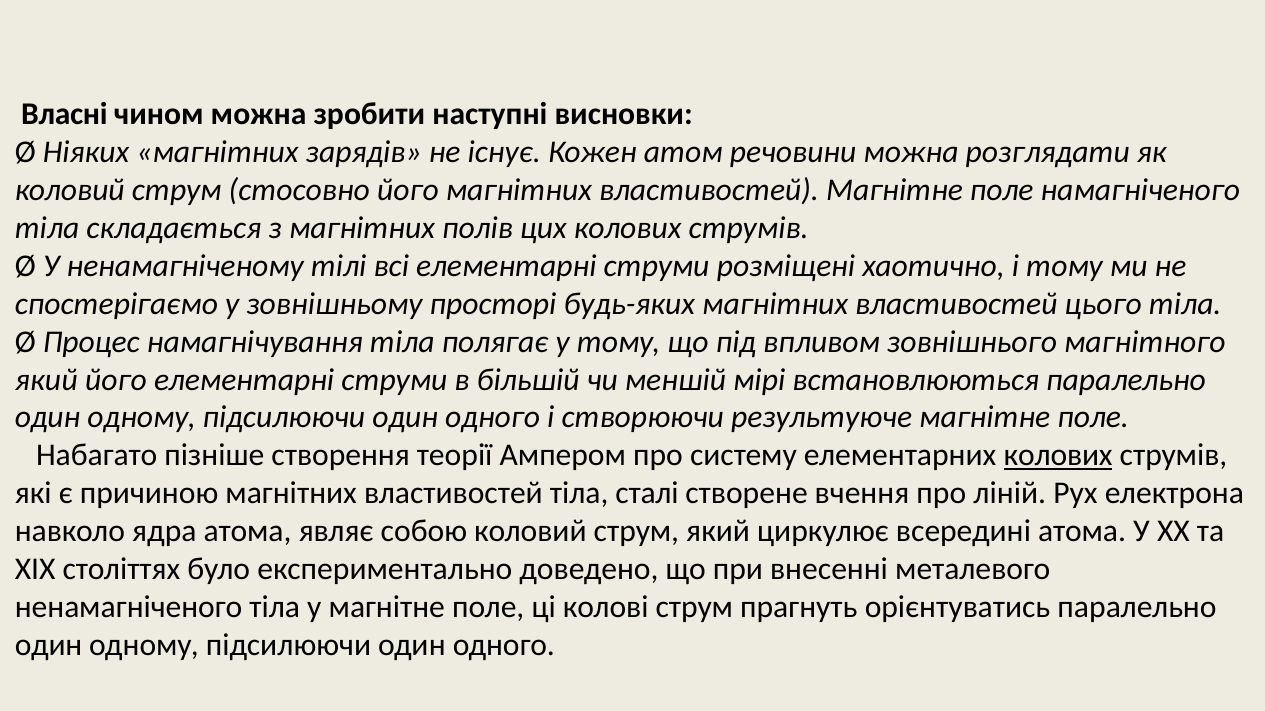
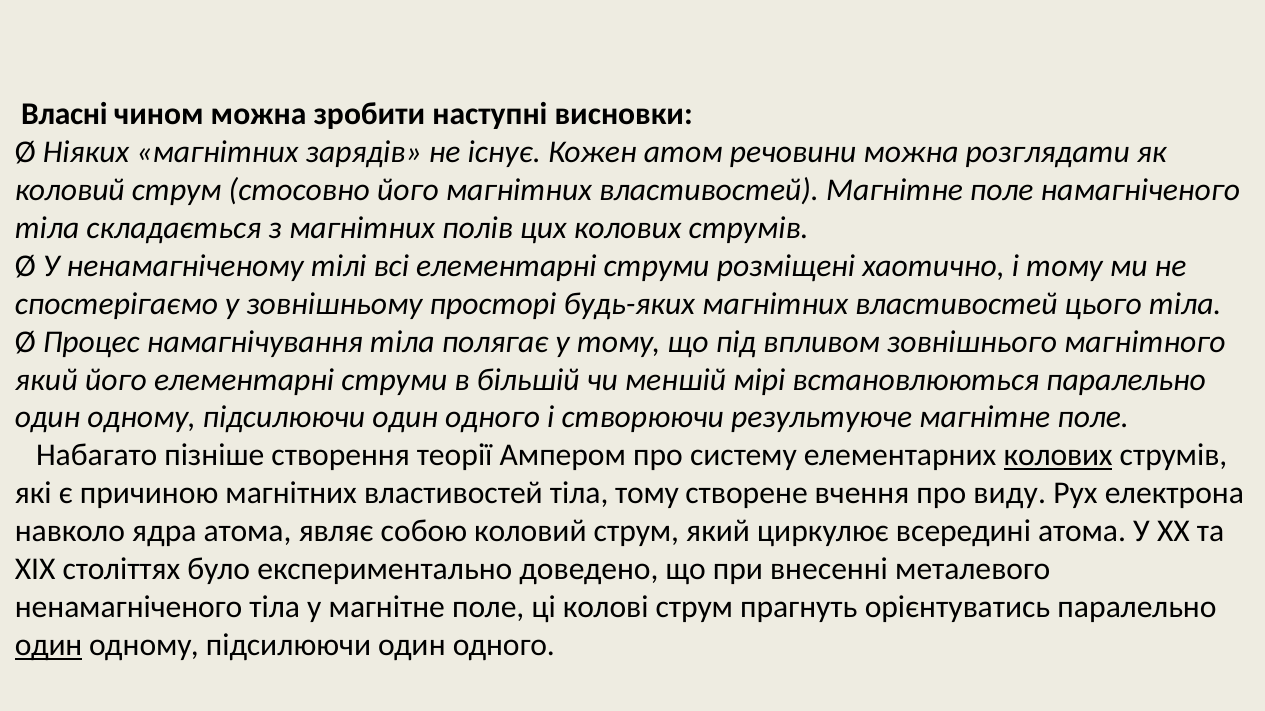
тіла сталі: сталі -> тому
ліній: ліній -> виду
один at (49, 646) underline: none -> present
